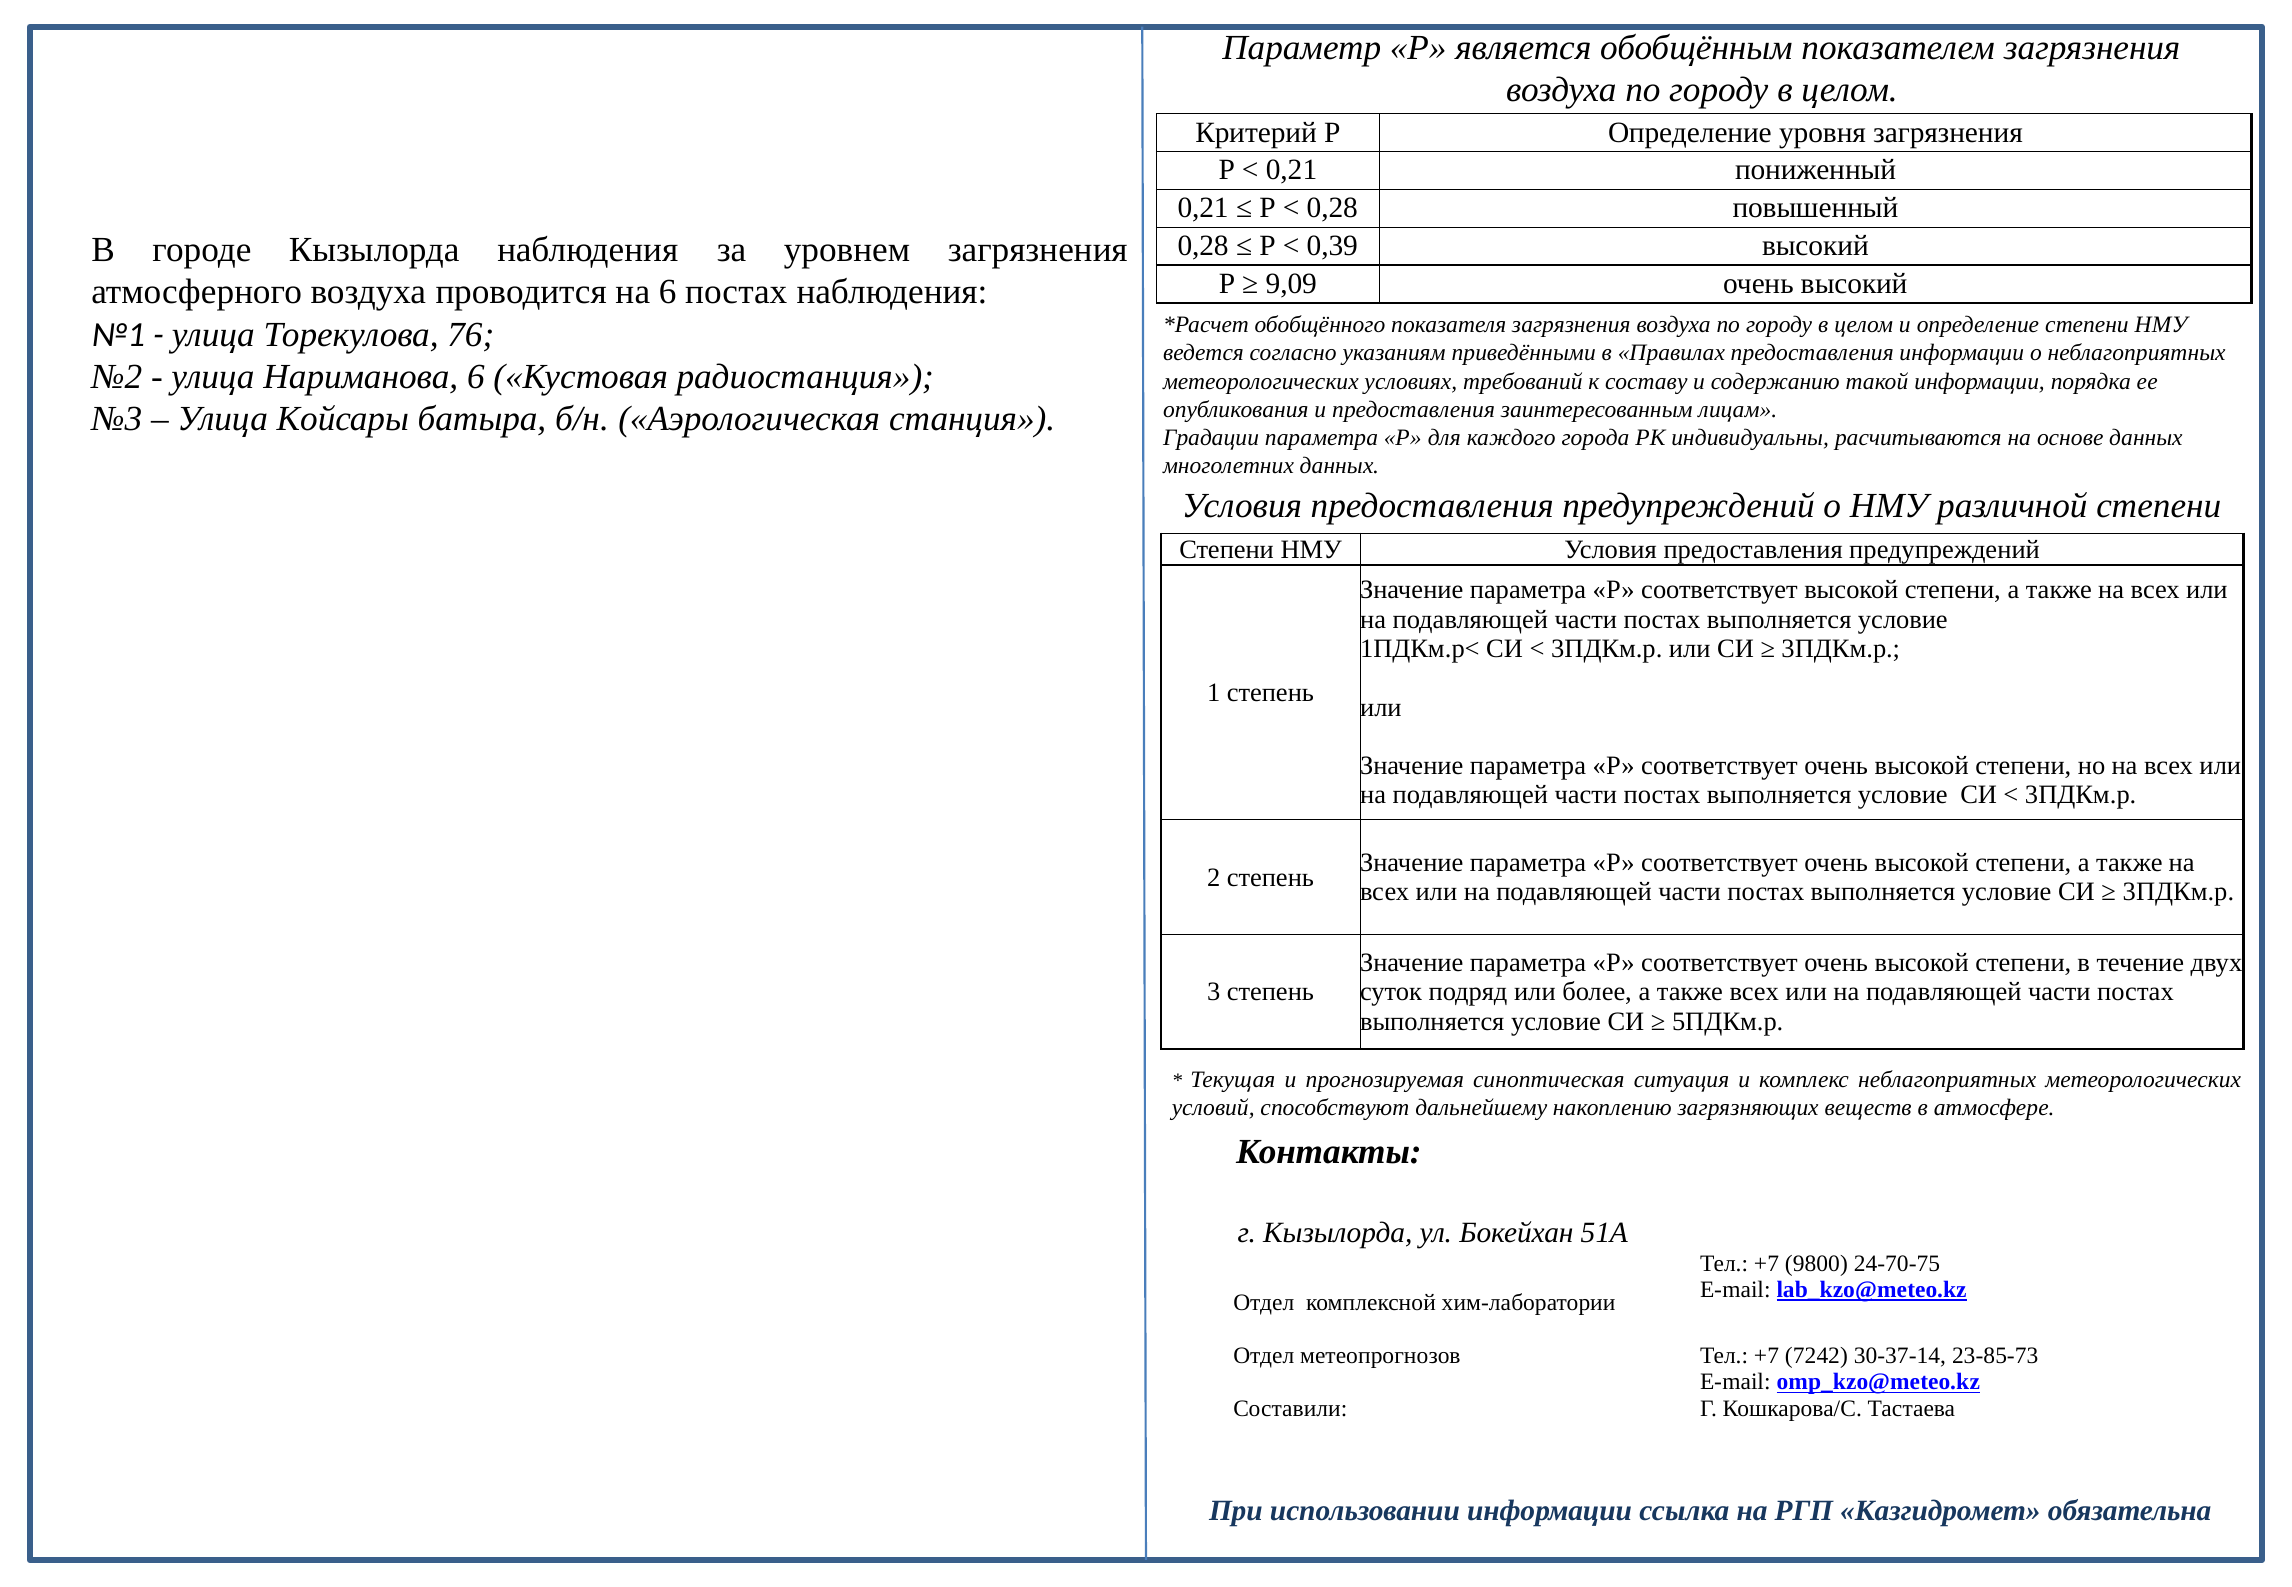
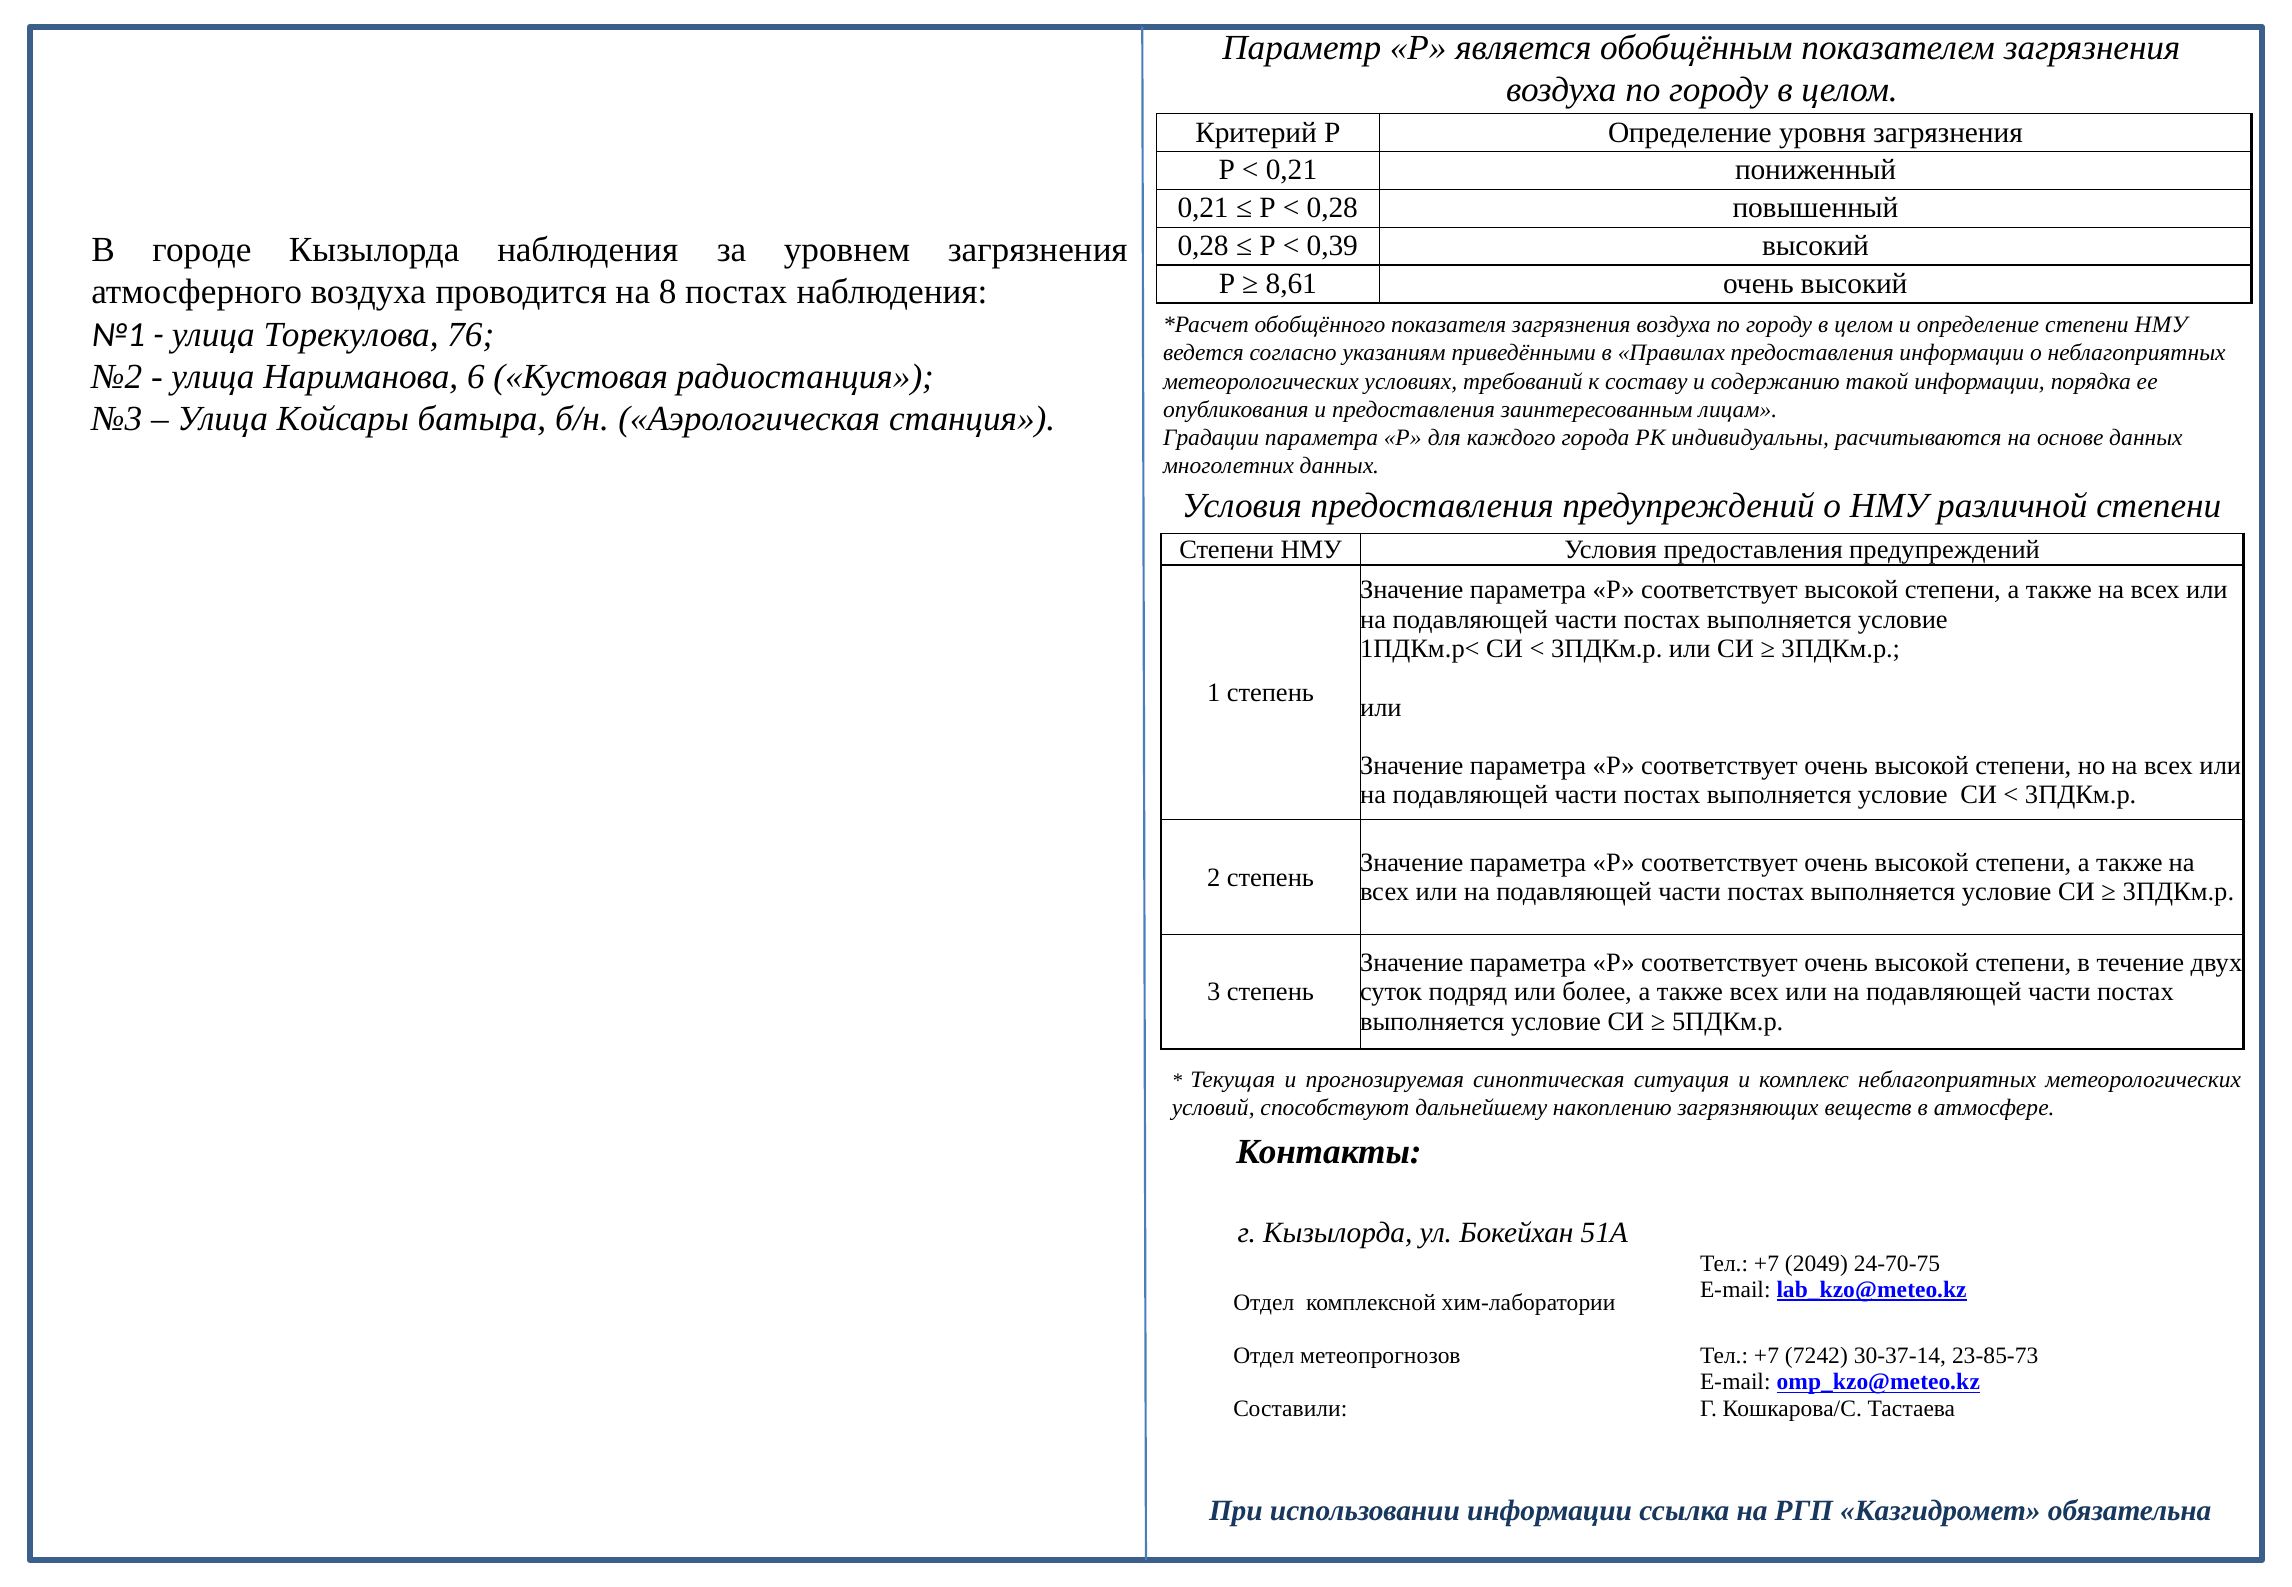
9,09: 9,09 -> 8,61
на 6: 6 -> 8
9800: 9800 -> 2049
